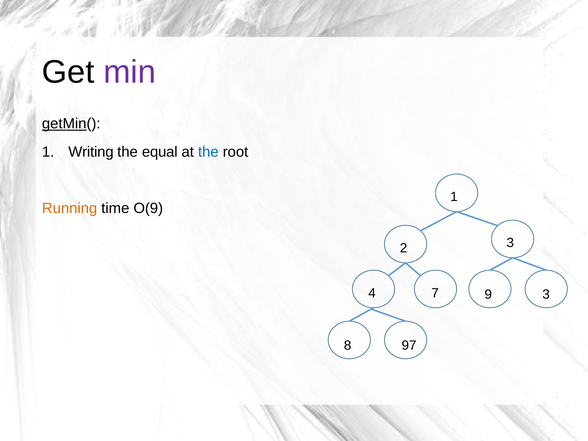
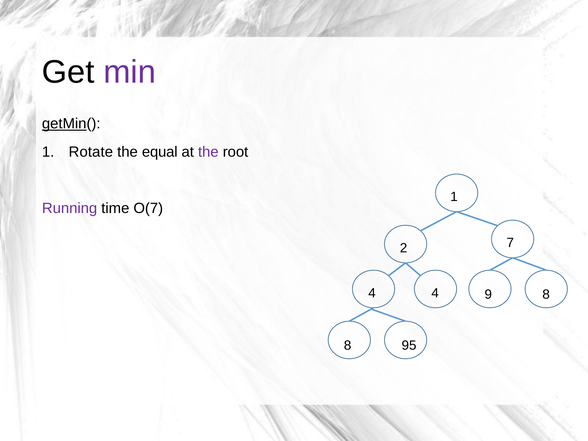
Writing: Writing -> Rotate
the at (208, 152) colour: blue -> purple
Running colour: orange -> purple
O(9: O(9 -> O(7
2 3: 3 -> 7
4 7: 7 -> 4
9 3: 3 -> 8
97: 97 -> 95
